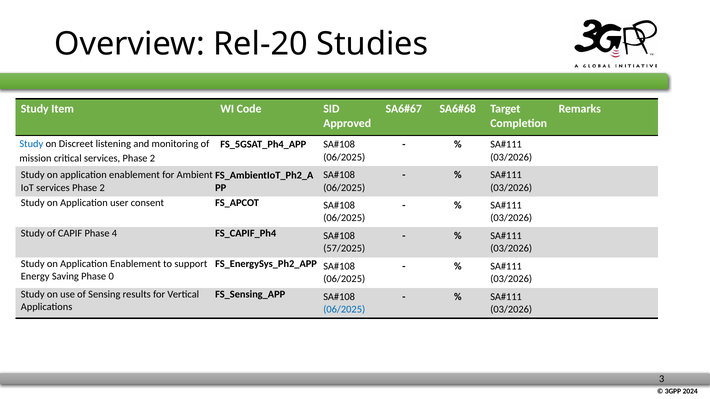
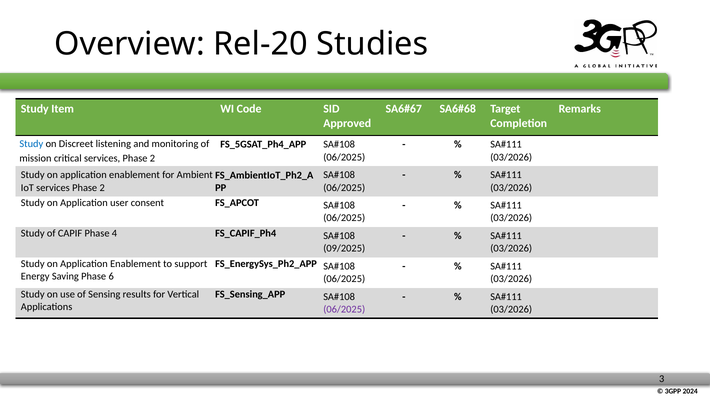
57/2025: 57/2025 -> 09/2025
0: 0 -> 6
06/2025 at (344, 310) colour: blue -> purple
